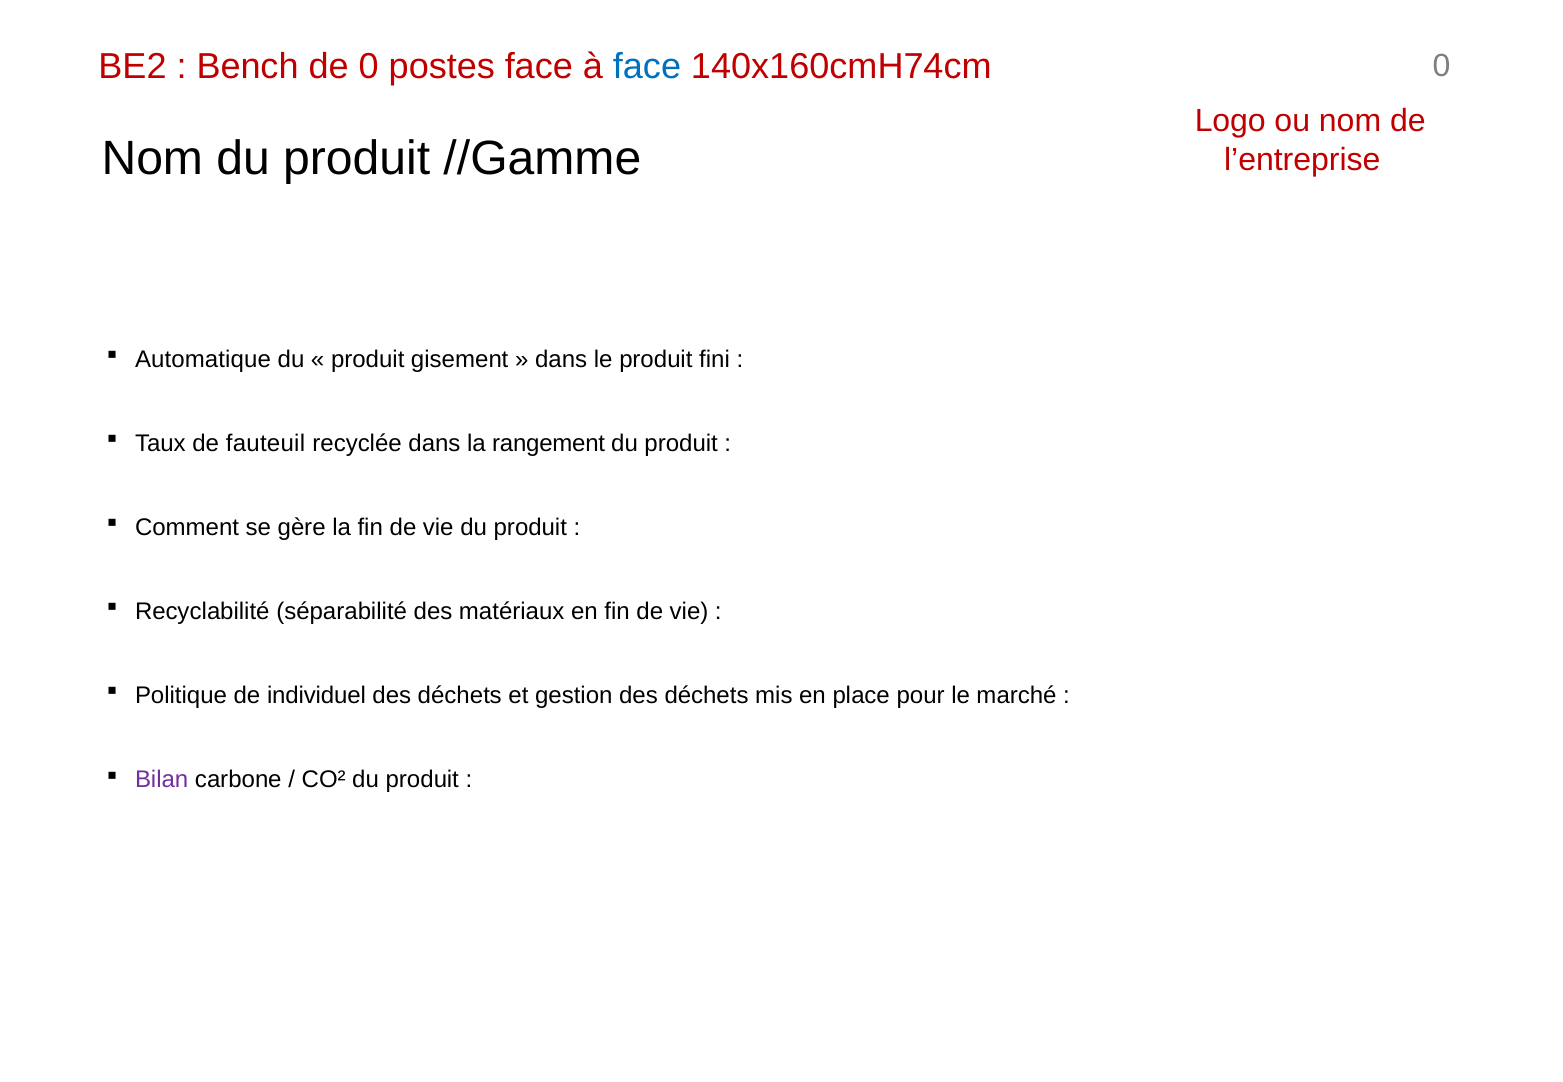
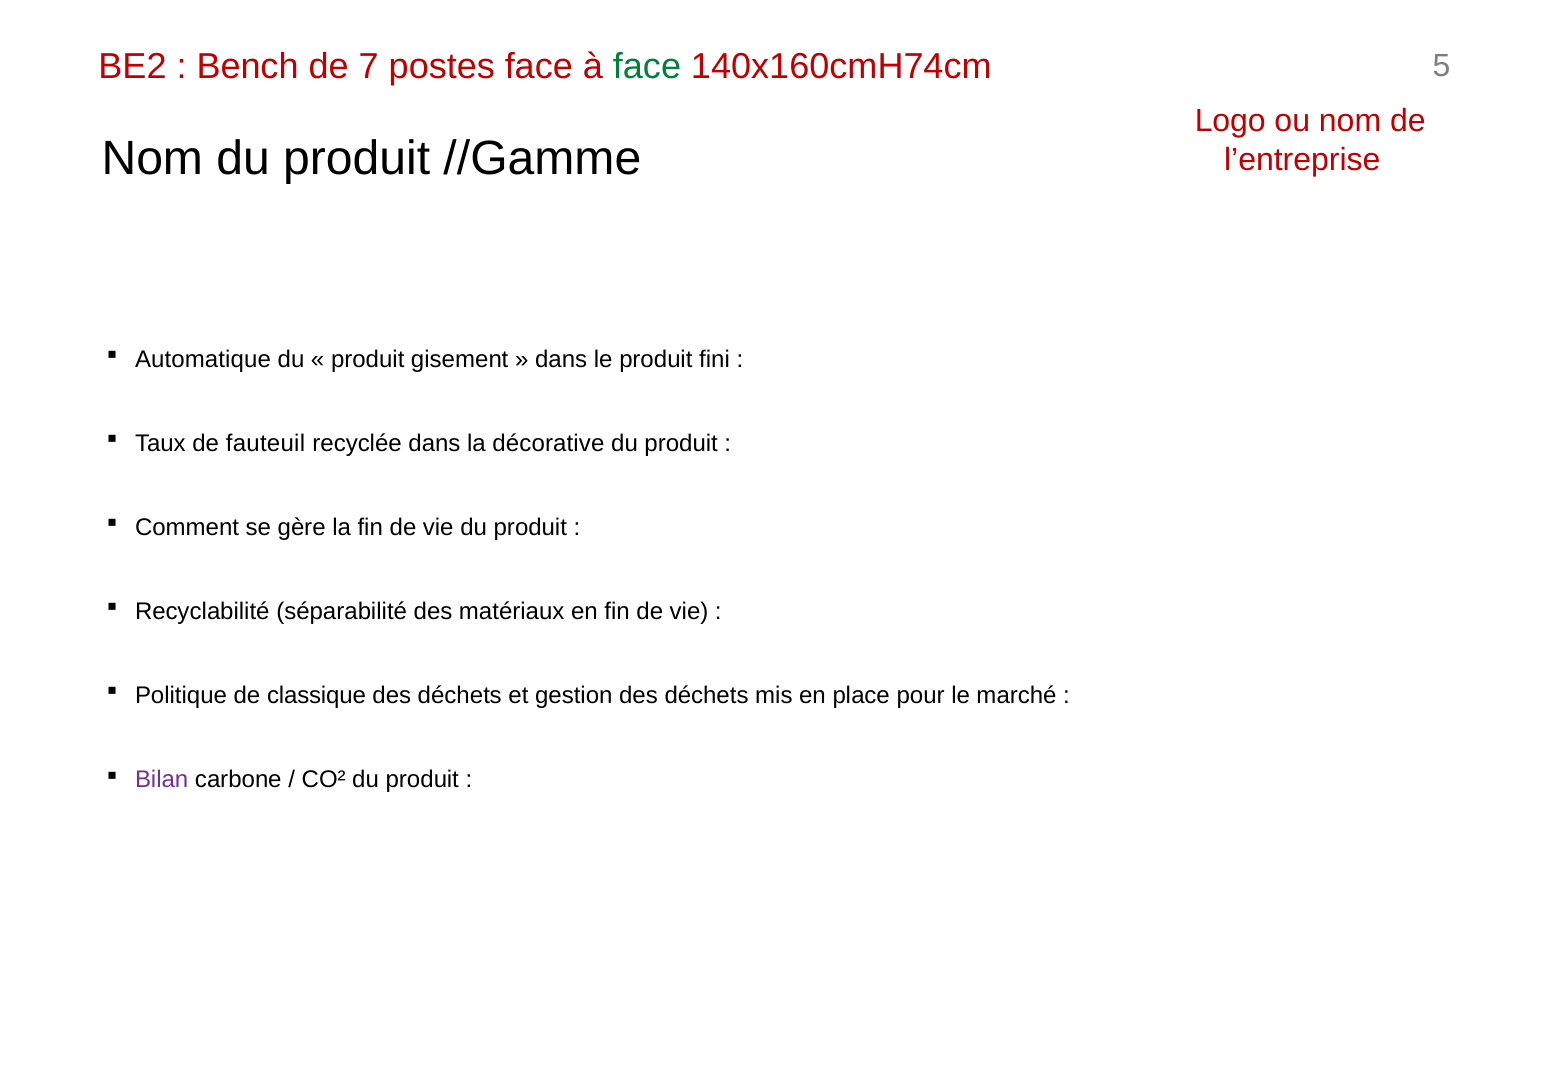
de 0: 0 -> 7
face at (647, 66) colour: blue -> green
140x160cmH74cm 0: 0 -> 5
rangement: rangement -> décorative
individuel: individuel -> classique
